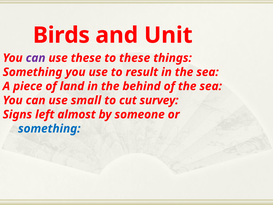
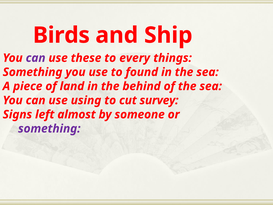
Unit: Unit -> Ship
to these: these -> every
result: result -> found
small: small -> using
something at (49, 128) colour: blue -> purple
